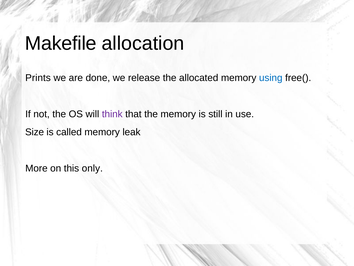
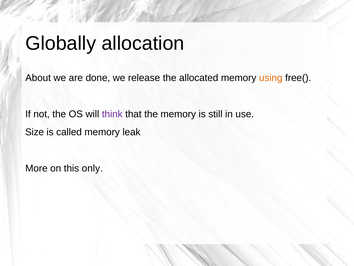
Makefile: Makefile -> Globally
Prints: Prints -> About
using colour: blue -> orange
